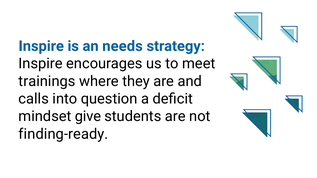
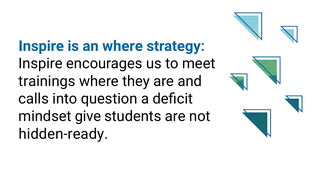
an needs: needs -> where
finding-ready: finding-ready -> hidden-ready
